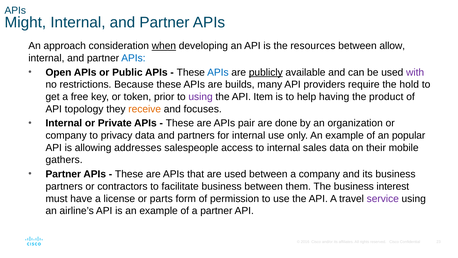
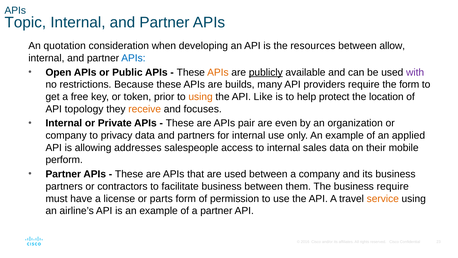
Might: Might -> Topic
approach: approach -> quotation
when underline: present -> none
APIs at (218, 72) colour: blue -> orange
the hold: hold -> form
using at (201, 97) colour: purple -> orange
Item: Item -> Like
having: having -> protect
product: product -> location
done: done -> even
popular: popular -> applied
gathers: gathers -> perform
business interest: interest -> require
service colour: purple -> orange
